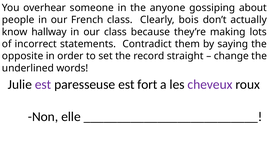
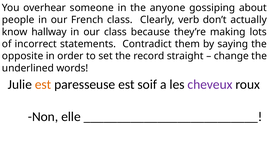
bois: bois -> verb
est at (43, 85) colour: purple -> orange
fort: fort -> soif
